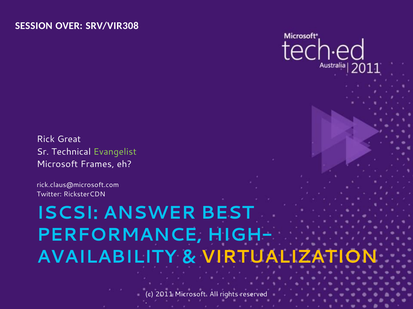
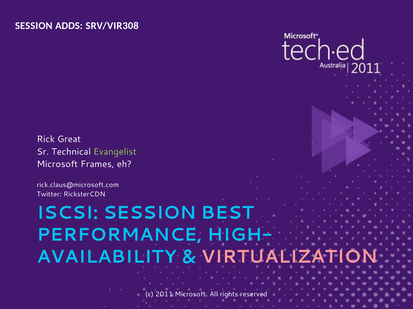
OVER: OVER -> ADDS
ISCSI ANSWER: ANSWER -> SESSION
VIRTUALIZATION colour: yellow -> pink
